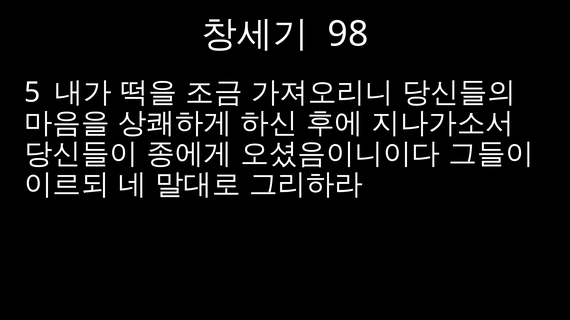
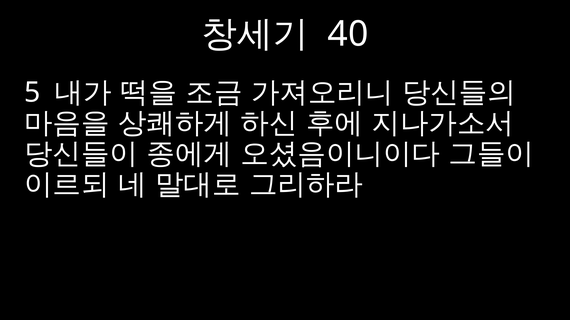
98: 98 -> 40
